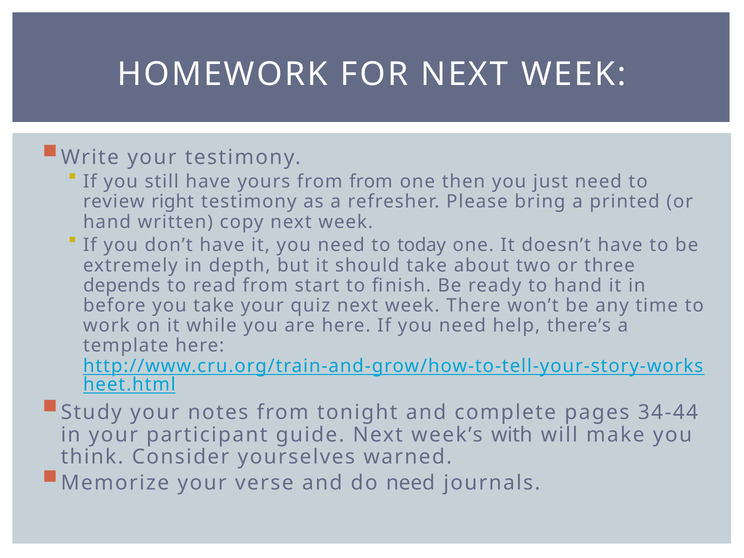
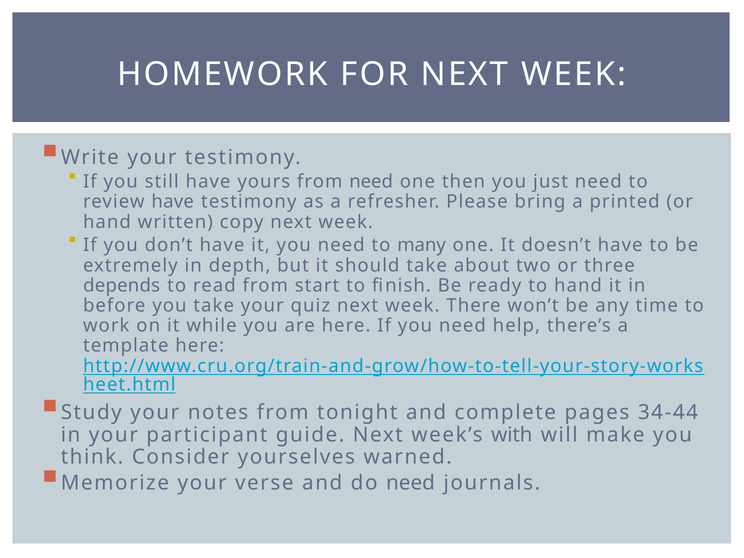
from from: from -> need
review right: right -> have
today: today -> many
